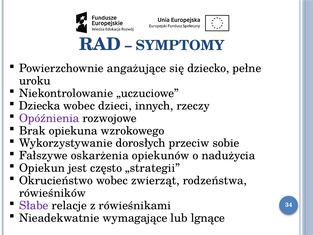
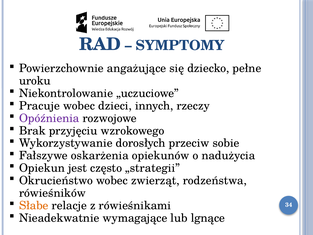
Dziecka: Dziecka -> Pracuje
opiekuna: opiekuna -> przyjęciu
Słabe colour: purple -> orange
